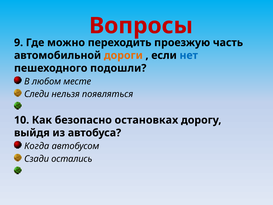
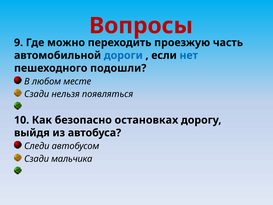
дороги colour: orange -> blue
Следи at (37, 94): Следи -> Сзади
Когда: Когда -> Следи
остались: остались -> мальчика
